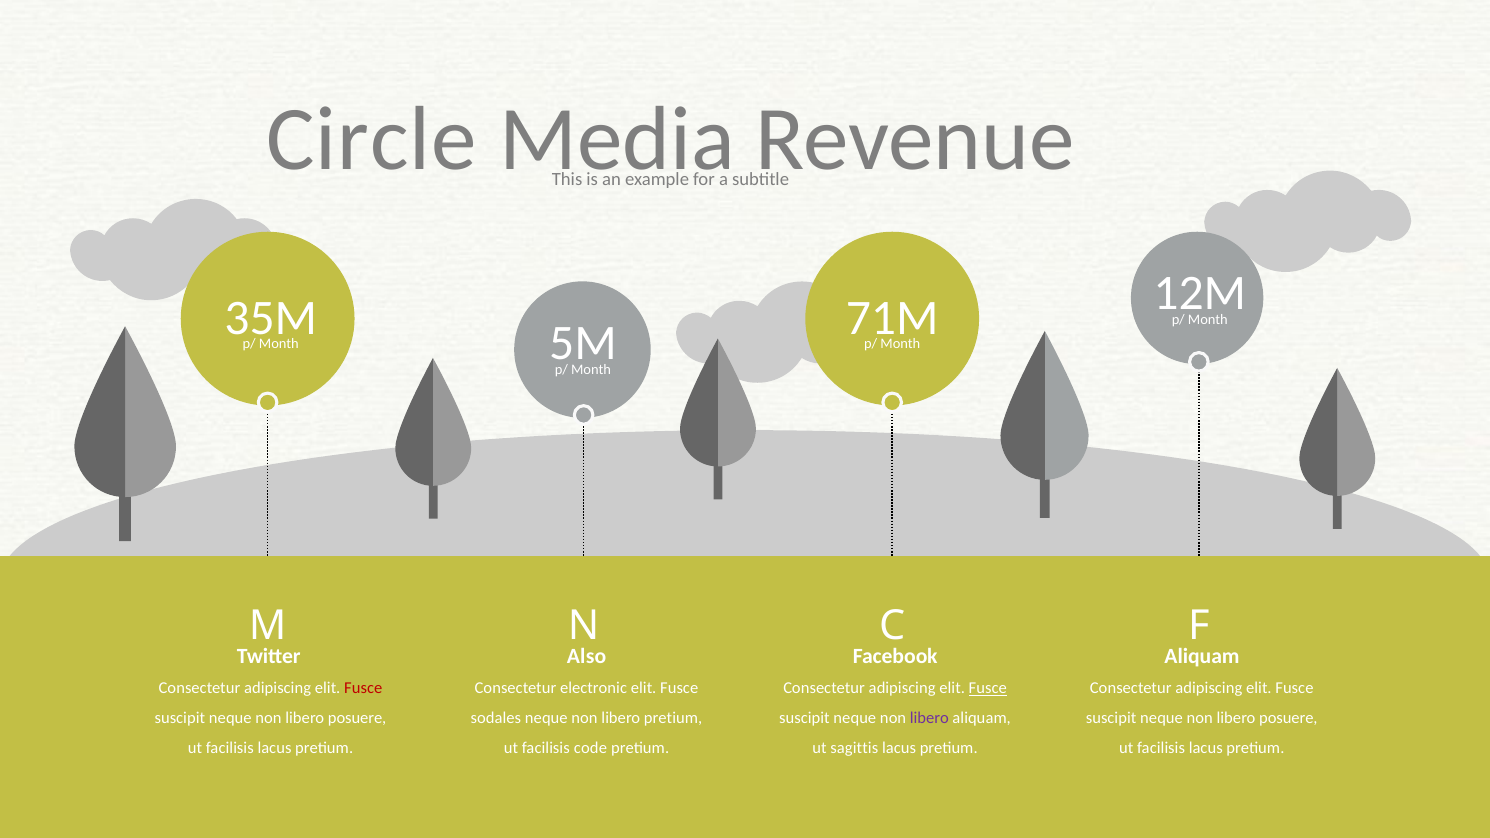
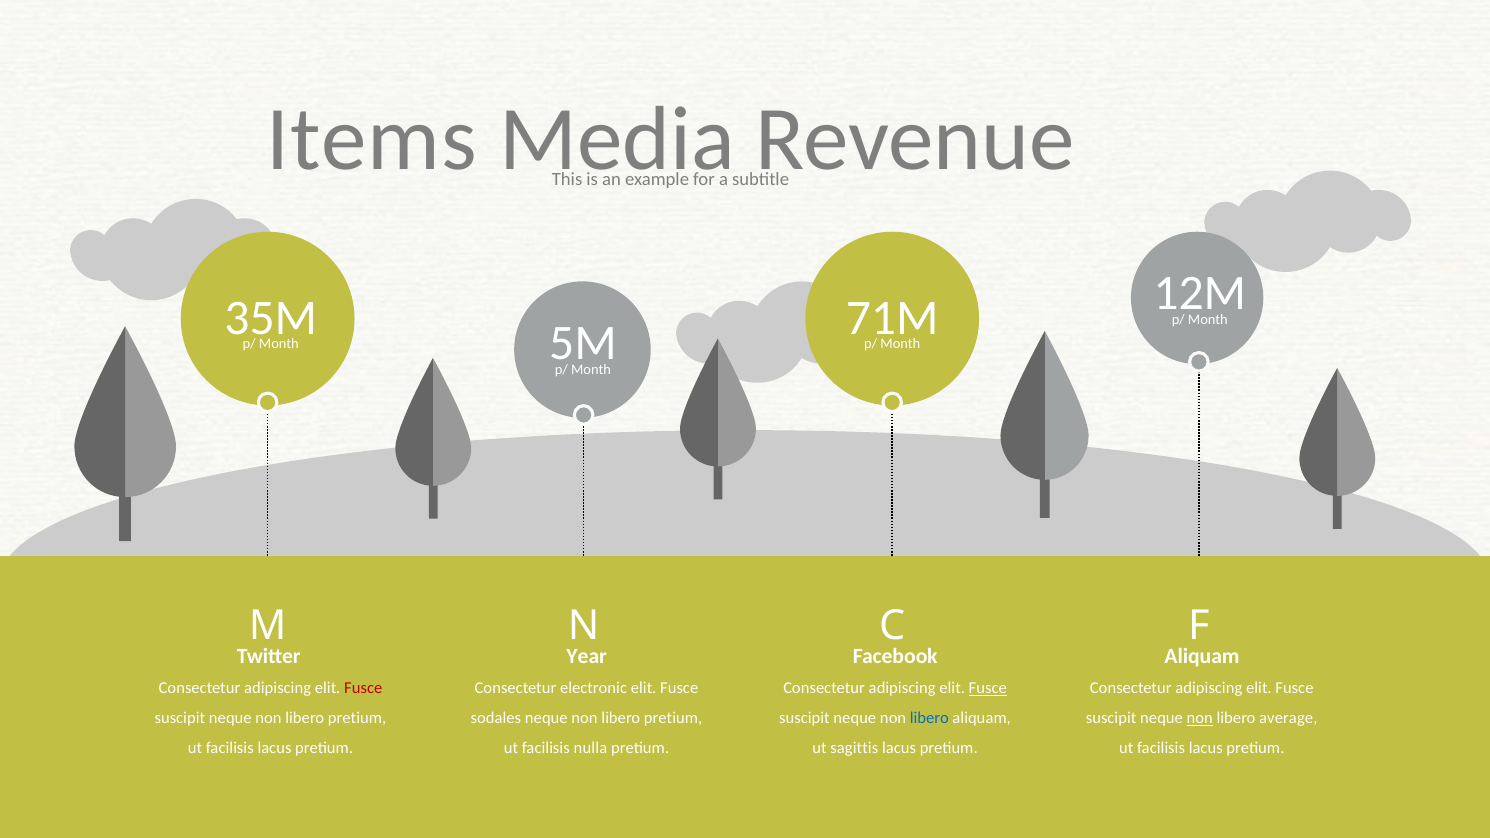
Circle: Circle -> Items
Also: Also -> Year
posuere at (357, 718): posuere -> pretium
libero at (929, 718) colour: purple -> blue
non at (1200, 718) underline: none -> present
posuere at (1288, 718): posuere -> average
code: code -> nulla
